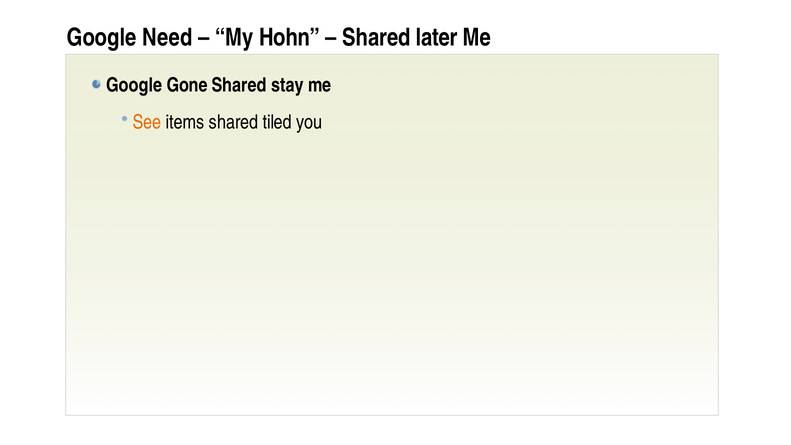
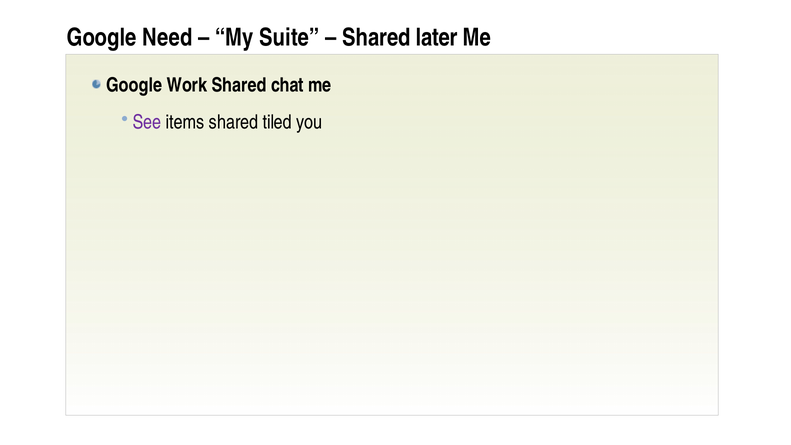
Hohn: Hohn -> Suite
Gone: Gone -> Work
stay: stay -> chat
See colour: orange -> purple
